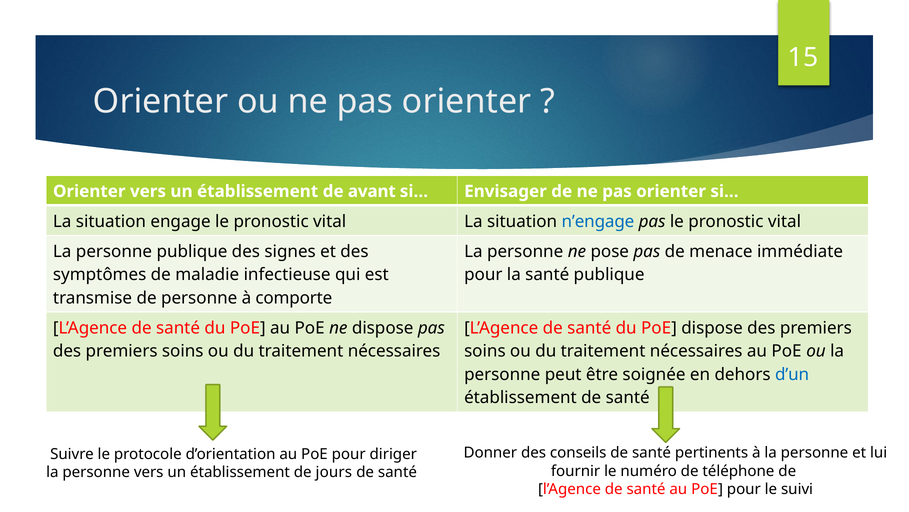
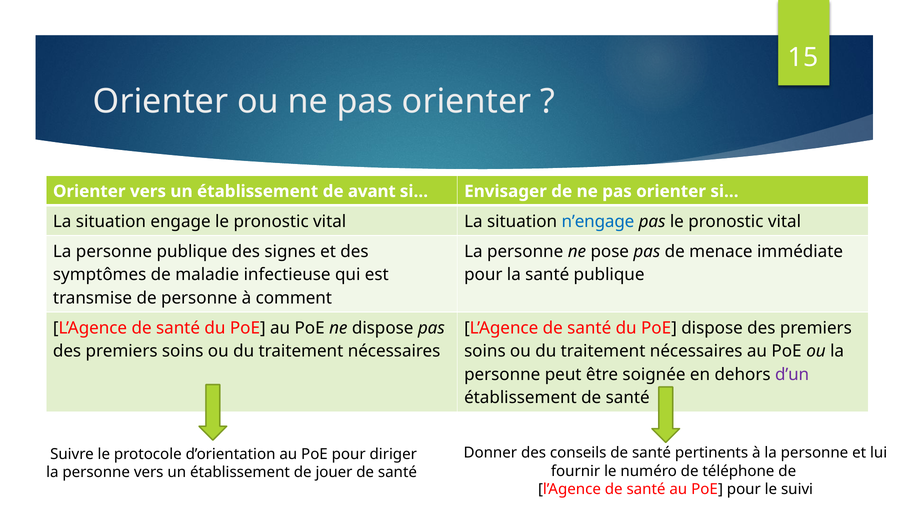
comporte: comporte -> comment
d’un colour: blue -> purple
jours: jours -> jouer
